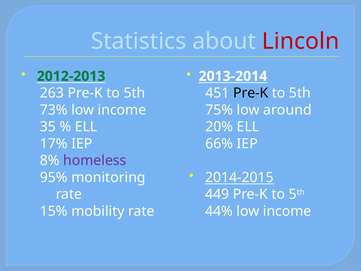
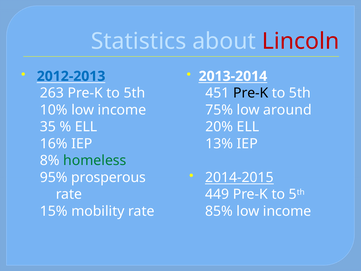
2012-2013 colour: green -> blue
73%: 73% -> 10%
17%: 17% -> 16%
66%: 66% -> 13%
homeless colour: purple -> green
monitoring: monitoring -> prosperous
44%: 44% -> 85%
